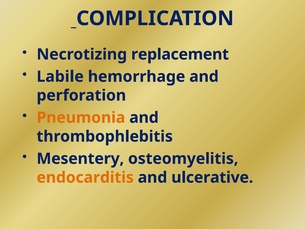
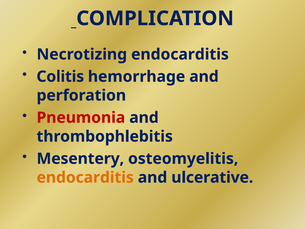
Necrotizing replacement: replacement -> endocarditis
Labile: Labile -> Colitis
Pneumonia colour: orange -> red
